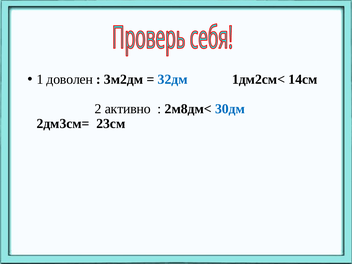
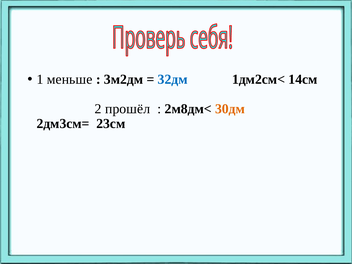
доволен: доволен -> меньше
активно: активно -> прошёл
30дм colour: blue -> orange
